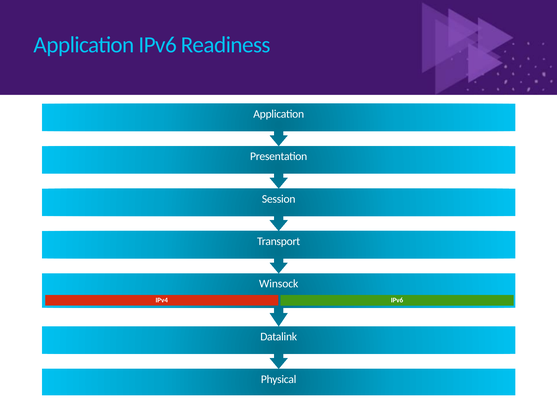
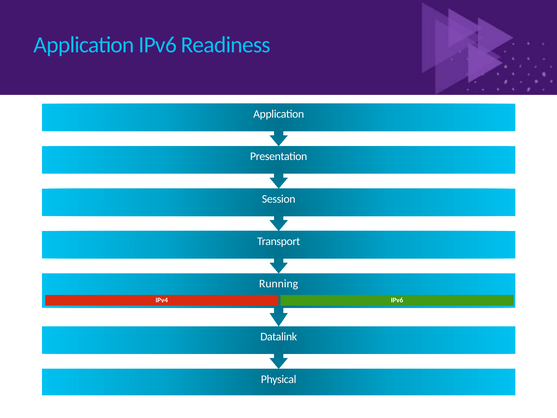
Winsock: Winsock -> Running
